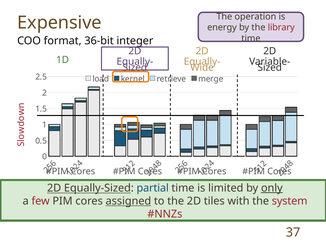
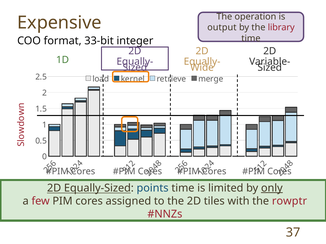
energy: energy -> output
36-bit: 36-bit -> 33-bit
partial: partial -> points
assigned underline: present -> none
system: system -> rowptr
